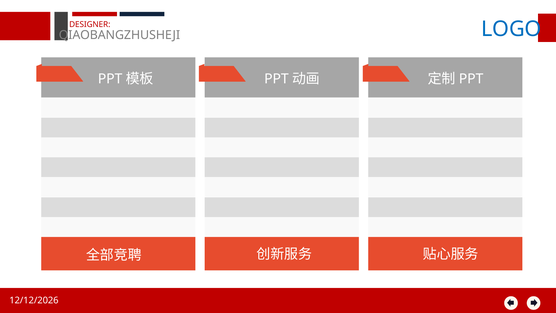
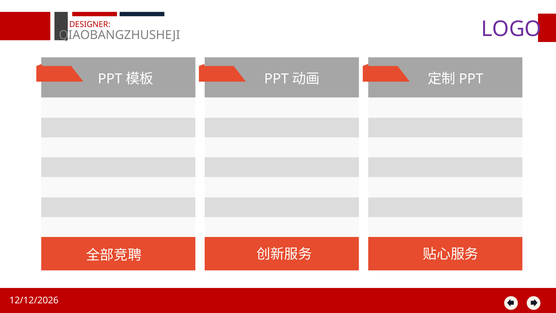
LOGO colour: blue -> purple
